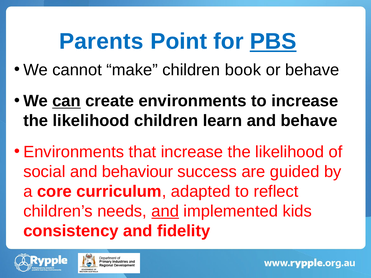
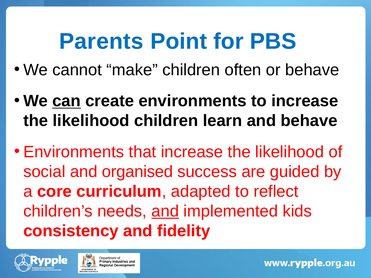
PBS underline: present -> none
book: book -> often
behaviour: behaviour -> organised
